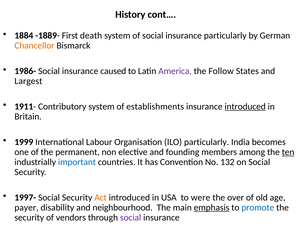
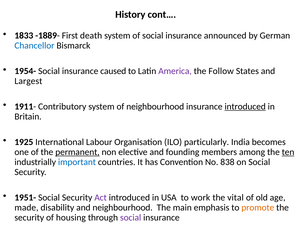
1884: 1884 -> 1833
insurance particularly: particularly -> announced
Chancellor colour: orange -> blue
1986-: 1986- -> 1954-
of establishments: establishments -> neighbourhood
1999: 1999 -> 1925
permanent underline: none -> present
132: 132 -> 838
1997-: 1997- -> 1951-
Act colour: orange -> purple
were: were -> work
over: over -> vital
payer: payer -> made
emphasis underline: present -> none
promote colour: blue -> orange
vendors: vendors -> housing
